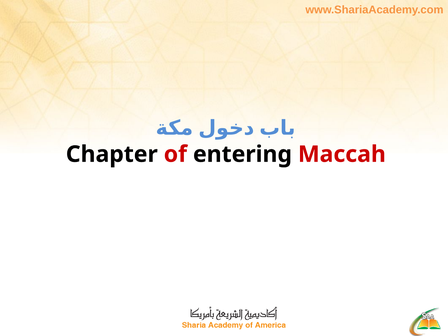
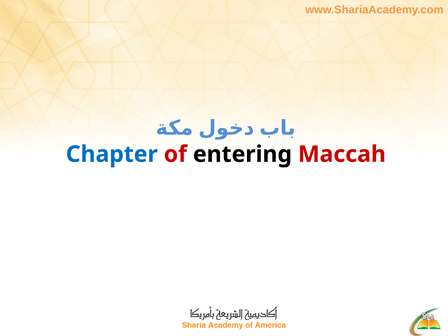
Chapter colour: black -> blue
